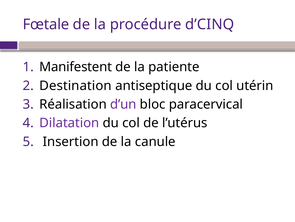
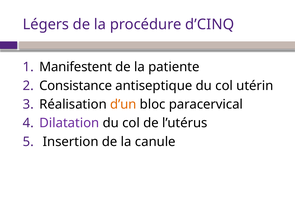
Fœtale: Fœtale -> Légers
Destination: Destination -> Consistance
d’un colour: purple -> orange
